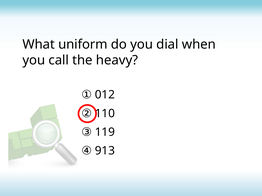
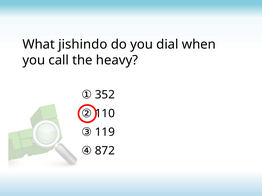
uniform: uniform -> jishindo
012: 012 -> 352
913: 913 -> 872
